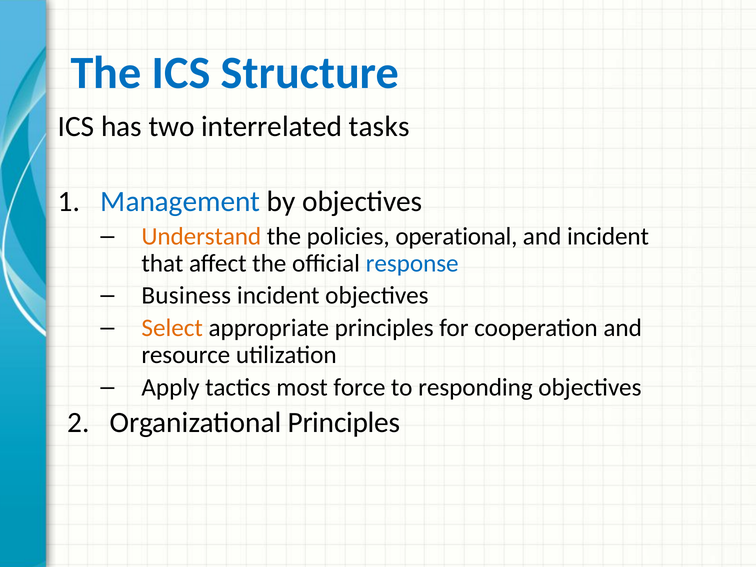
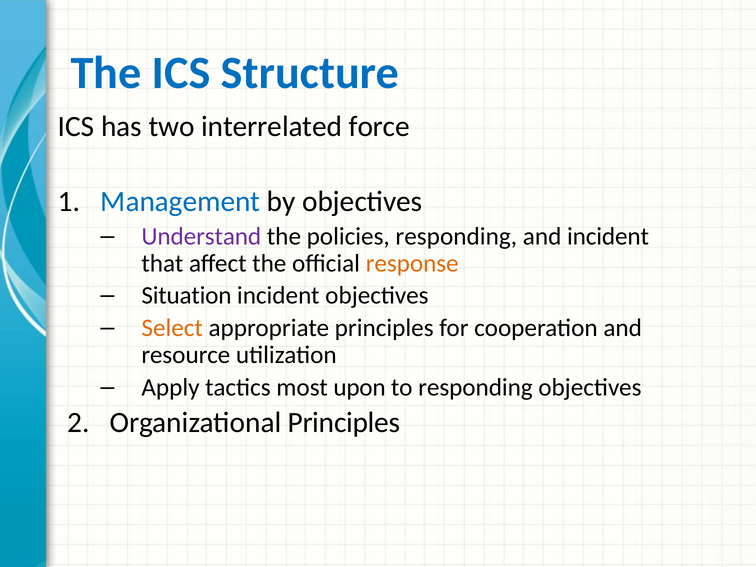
tasks: tasks -> force
Understand colour: orange -> purple
policies operational: operational -> responding
response colour: blue -> orange
Business: Business -> Situation
force: force -> upon
